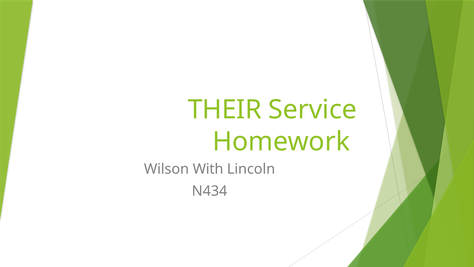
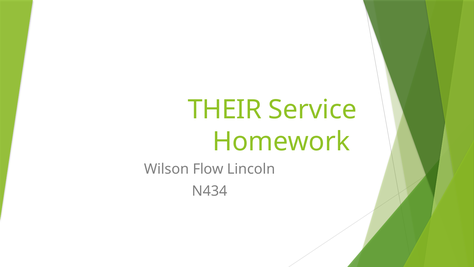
With: With -> Flow
